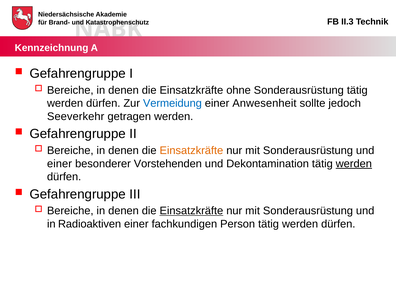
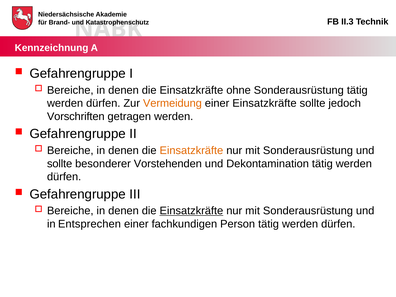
Vermeidung colour: blue -> orange
einer Anwesenheit: Anwesenheit -> Einsatzkräfte
Seeverkehr: Seeverkehr -> Vorschriften
einer at (59, 164): einer -> sollte
werden at (354, 164) underline: present -> none
Radioaktiven: Radioaktiven -> Entsprechen
